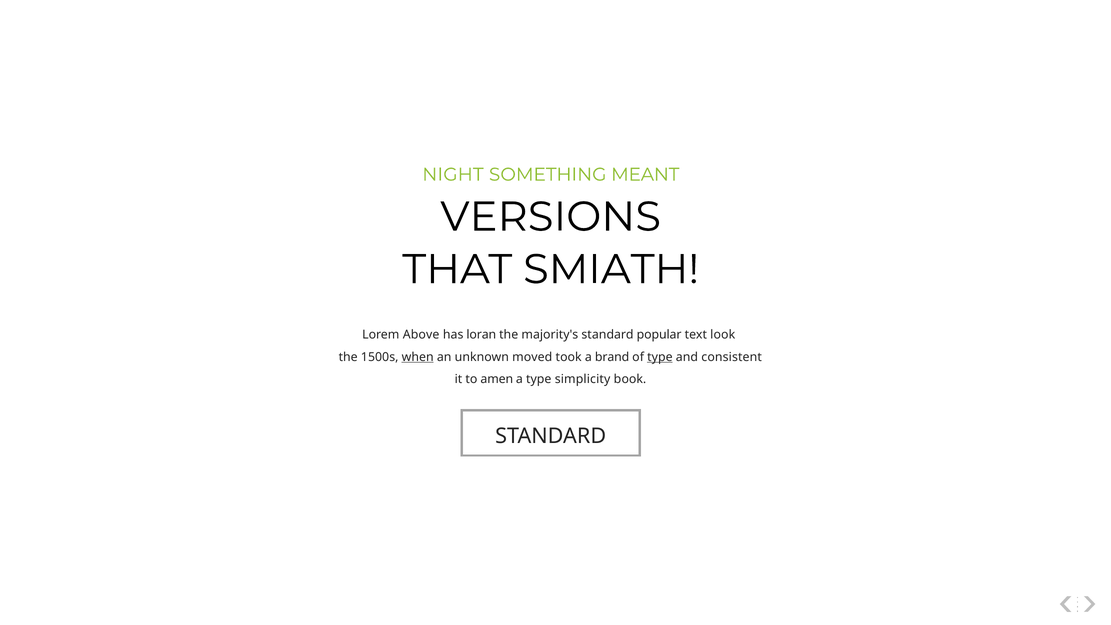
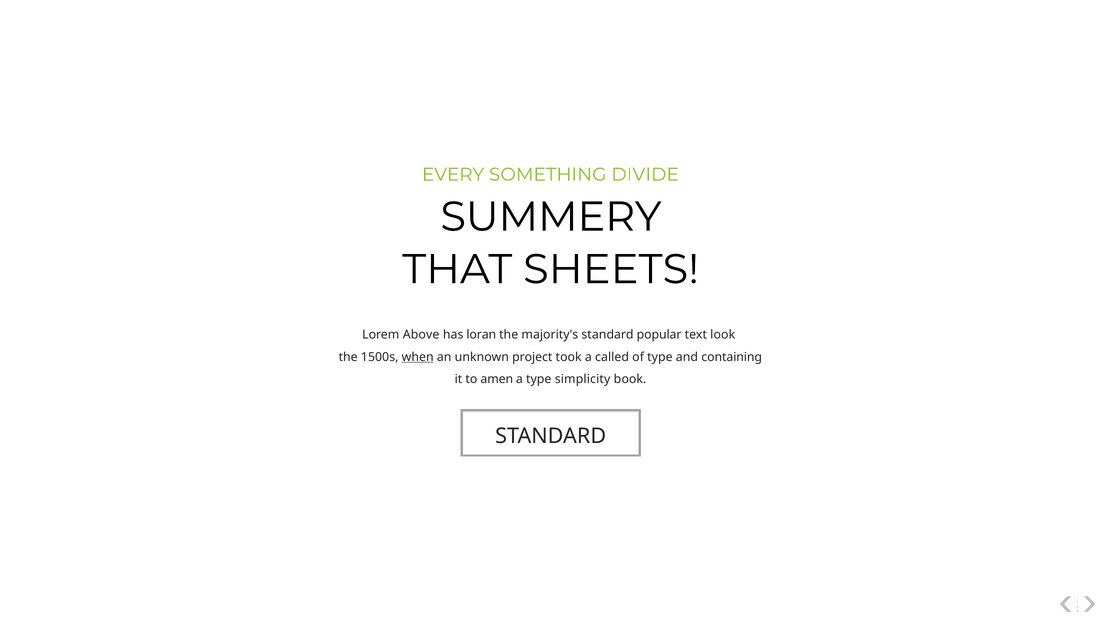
NIGHT: NIGHT -> EVERY
MEANT: MEANT -> DIVIDE
VERSIONS: VERSIONS -> SUMMERY
SMIATH: SMIATH -> SHEETS
moved: moved -> project
brand: brand -> called
type at (660, 357) underline: present -> none
consistent: consistent -> containing
